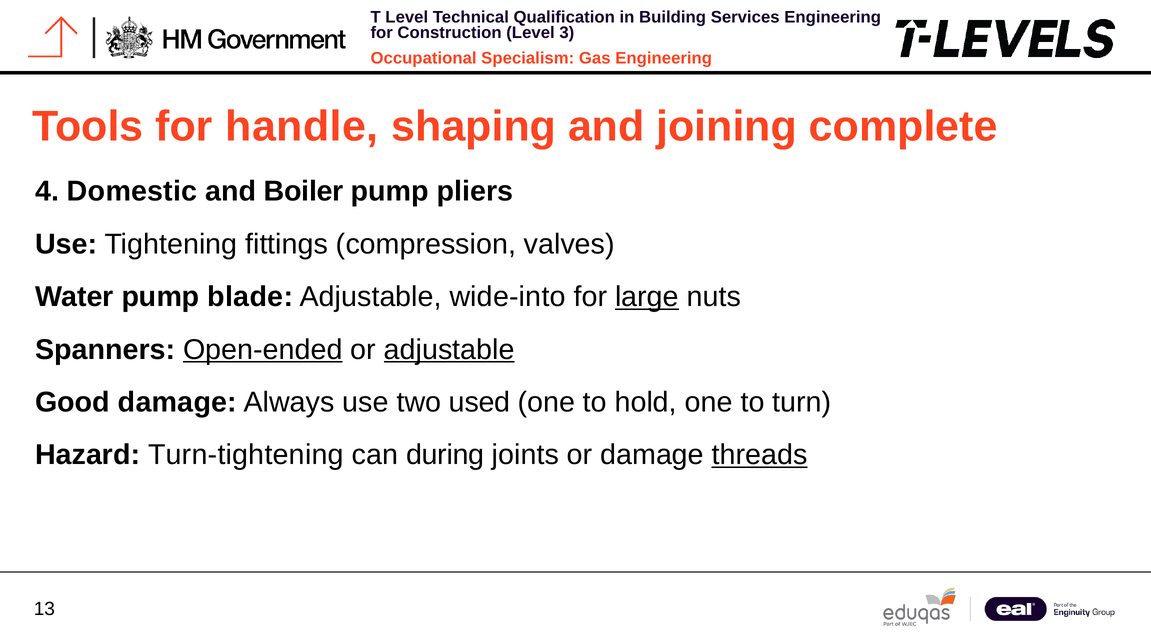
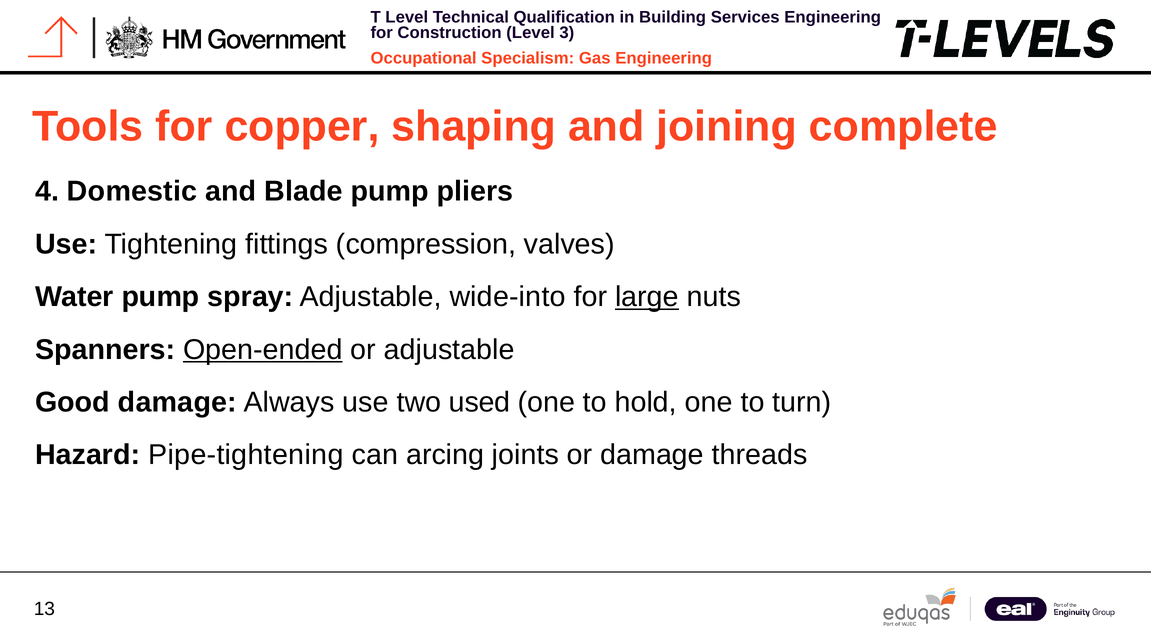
handle: handle -> copper
Boiler: Boiler -> Blade
blade: blade -> spray
adjustable at (449, 350) underline: present -> none
Turn-tightening: Turn-tightening -> Pipe-tightening
during: during -> arcing
threads underline: present -> none
